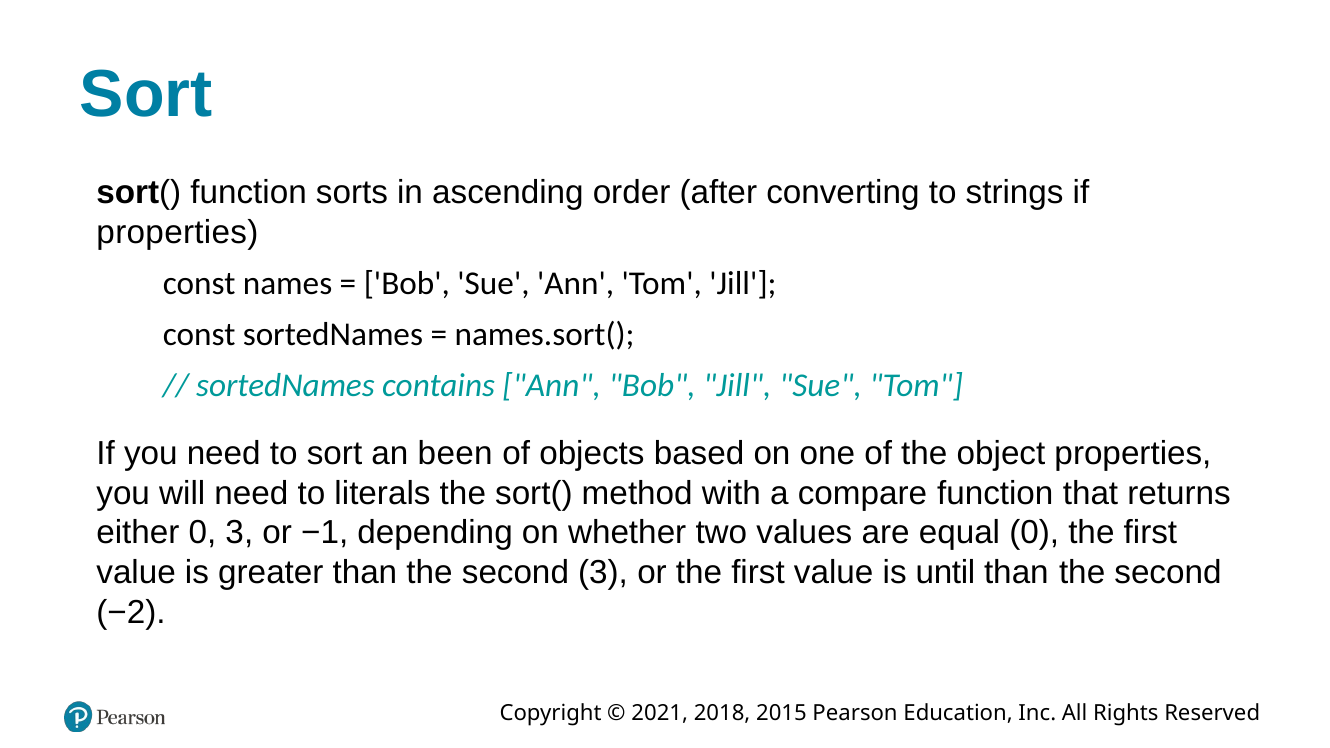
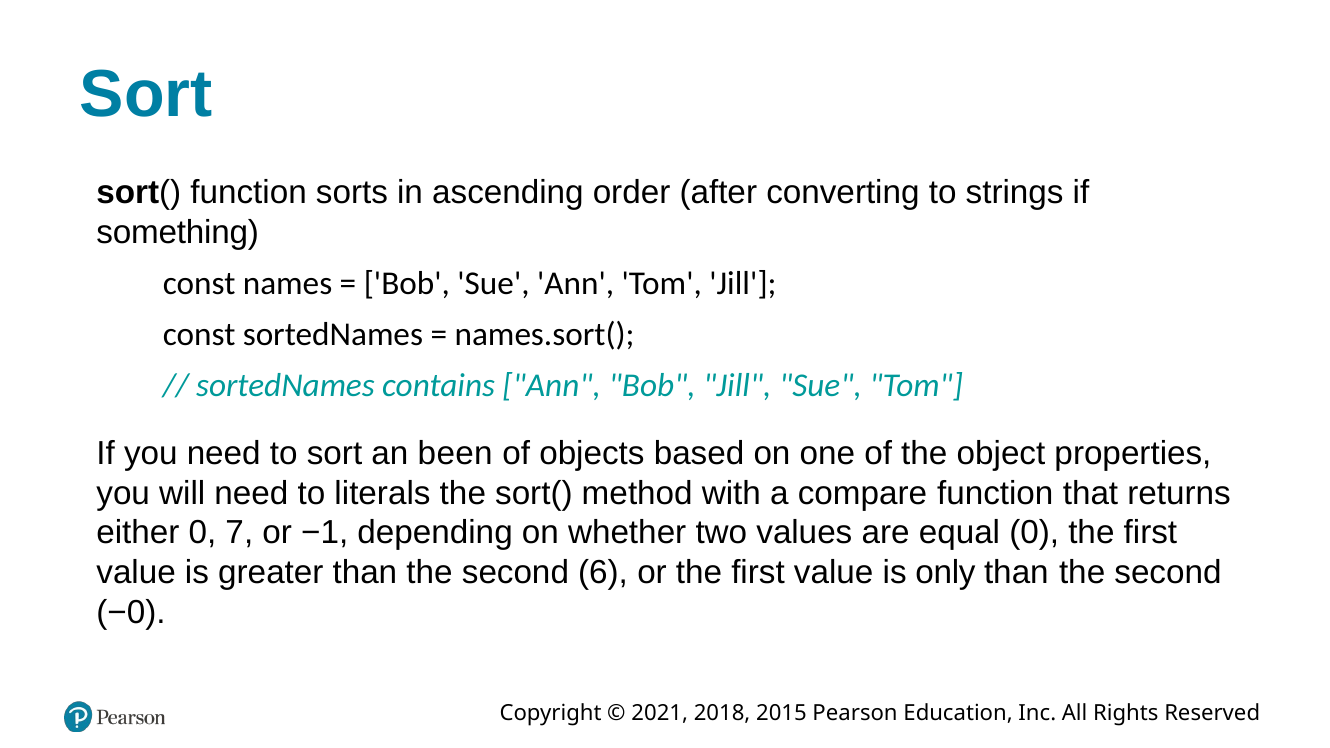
properties at (177, 233): properties -> something
0 3: 3 -> 7
second 3: 3 -> 6
until: until -> only
−2: −2 -> −0
